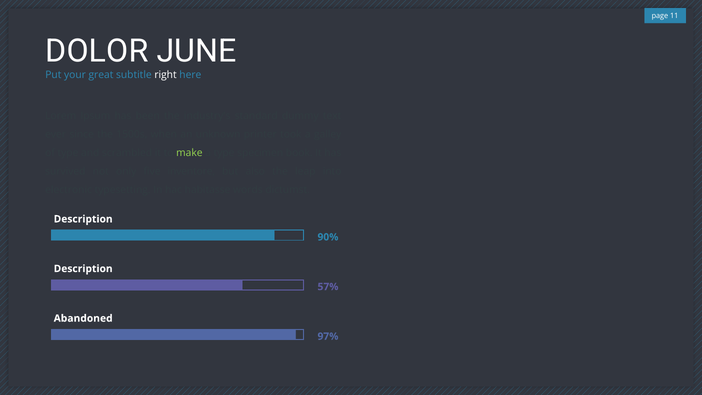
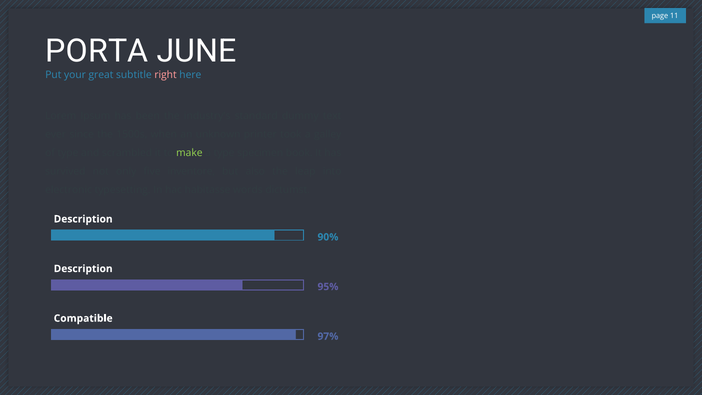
DOLOR: DOLOR -> PORTA
right colour: white -> pink
57%: 57% -> 95%
Abandoned: Abandoned -> Compatible
